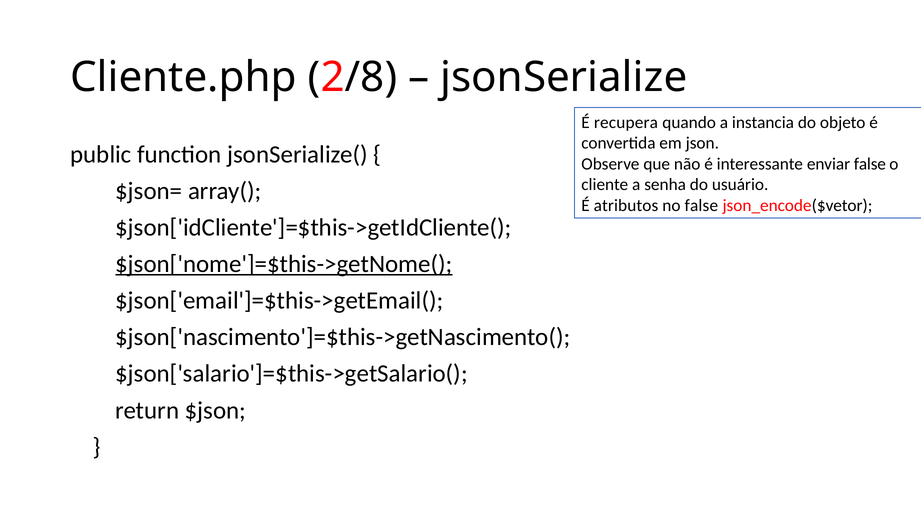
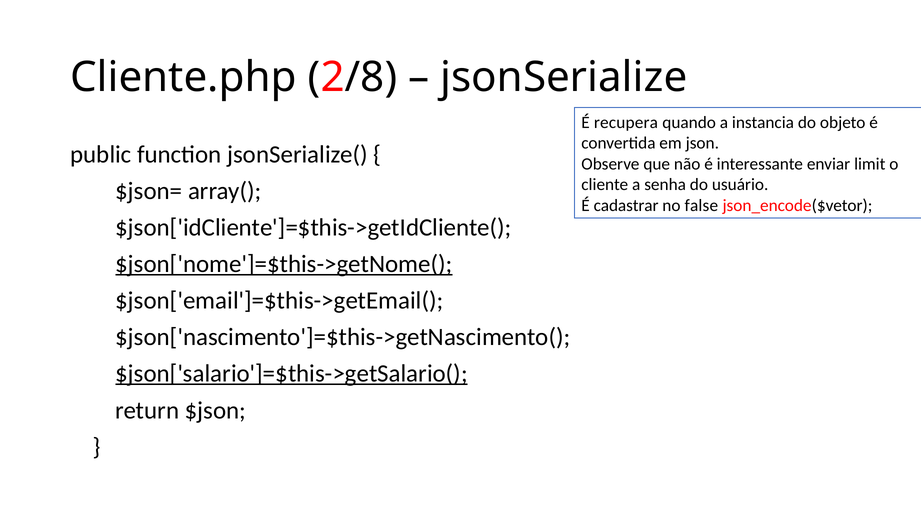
enviar false: false -> limit
atributos: atributos -> cadastrar
$json['salario']=$this->getSalario( underline: none -> present
